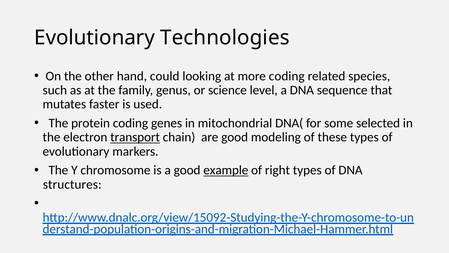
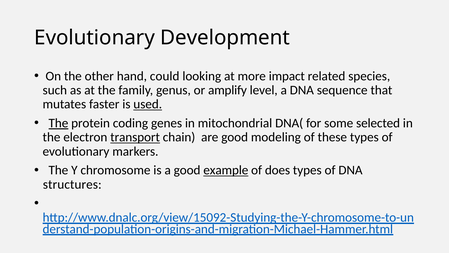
Technologies: Technologies -> Development
more coding: coding -> impact
science: science -> amplify
used underline: none -> present
The at (58, 123) underline: none -> present
right: right -> does
